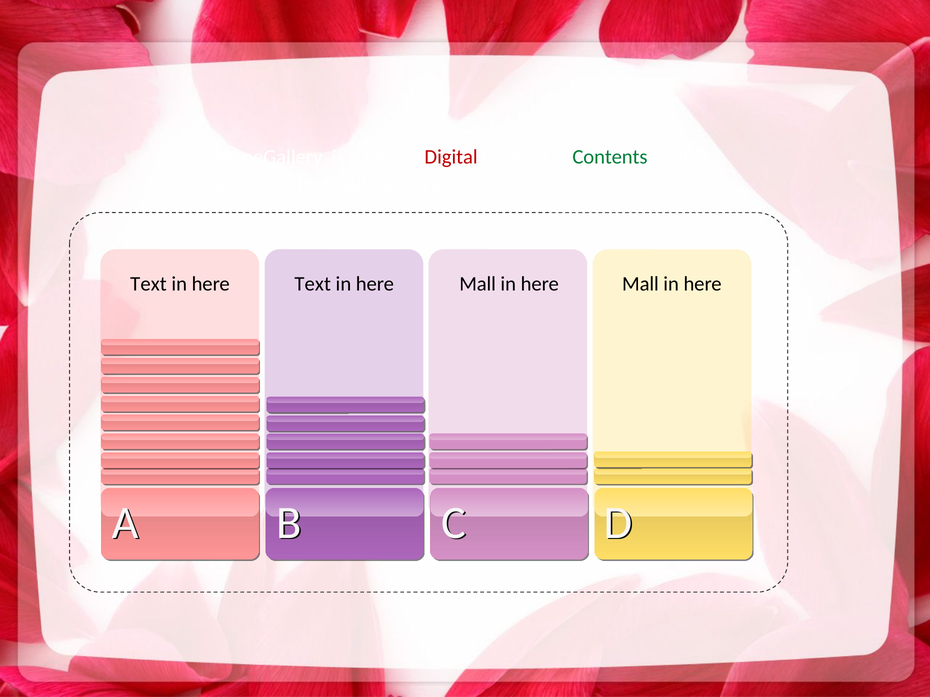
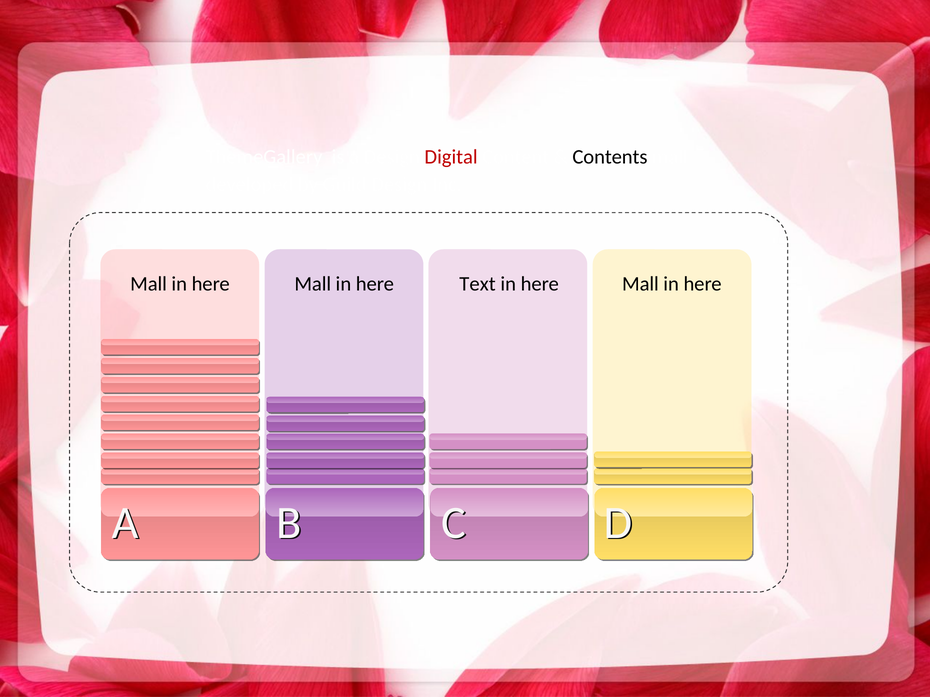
Contents colour: green -> black
Text at (148, 284): Text -> Mall
Text at (313, 284): Text -> Mall
Mall at (478, 284): Mall -> Text
